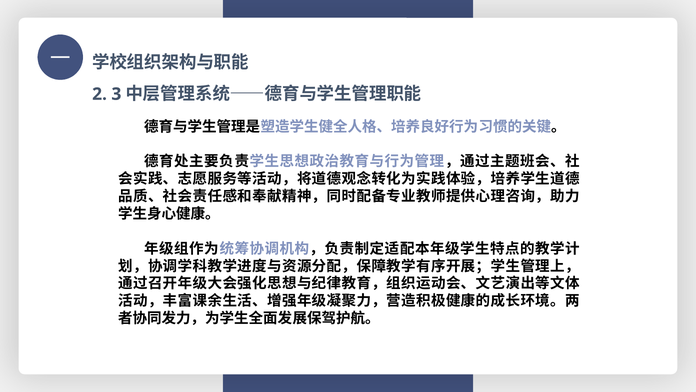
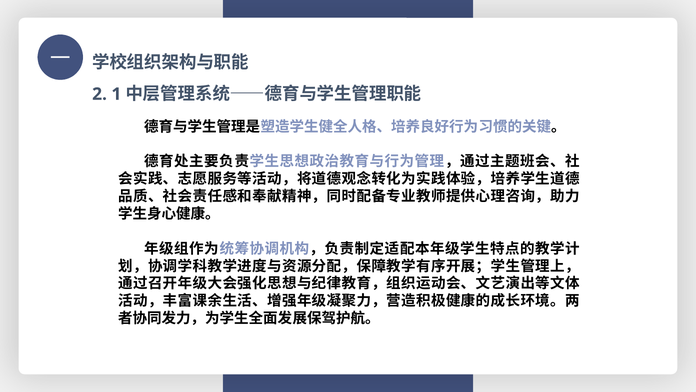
3: 3 -> 1
